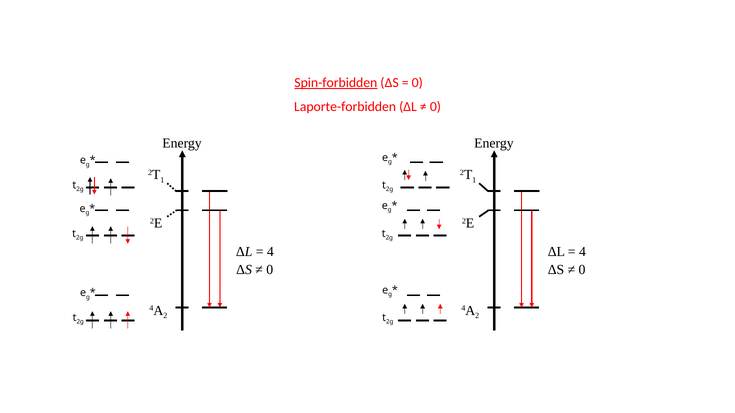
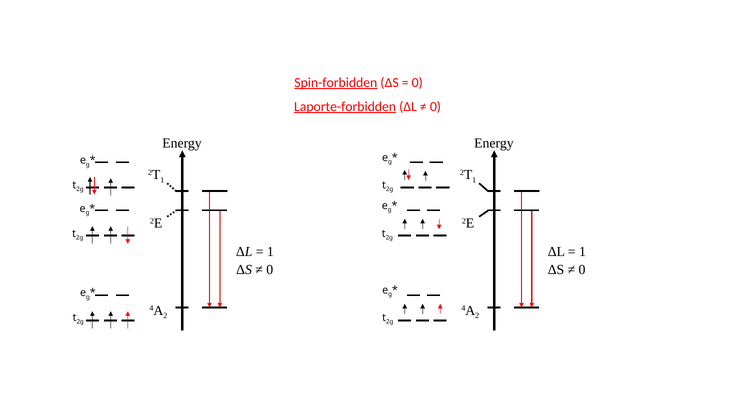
Laporte-forbidden underline: none -> present
4 at (270, 252): 4 -> 1
4 at (583, 252): 4 -> 1
